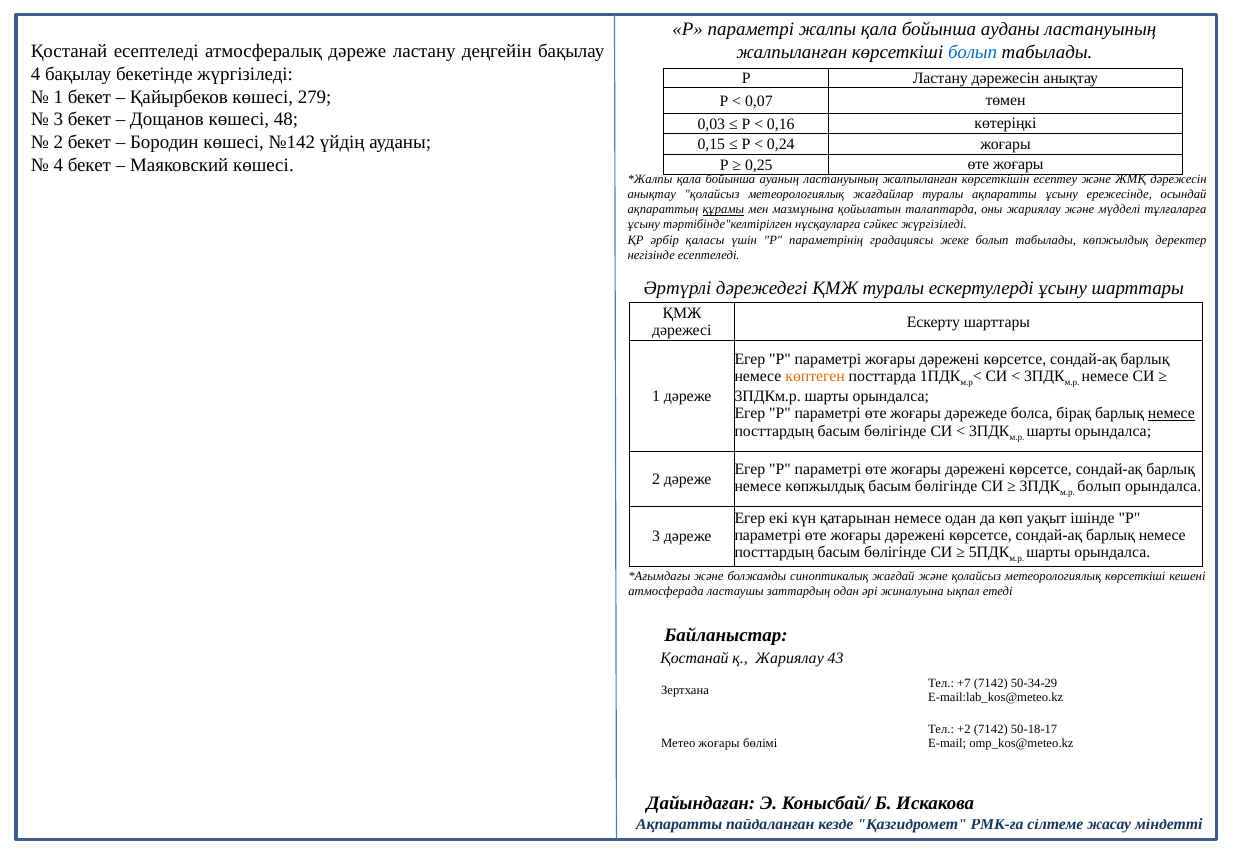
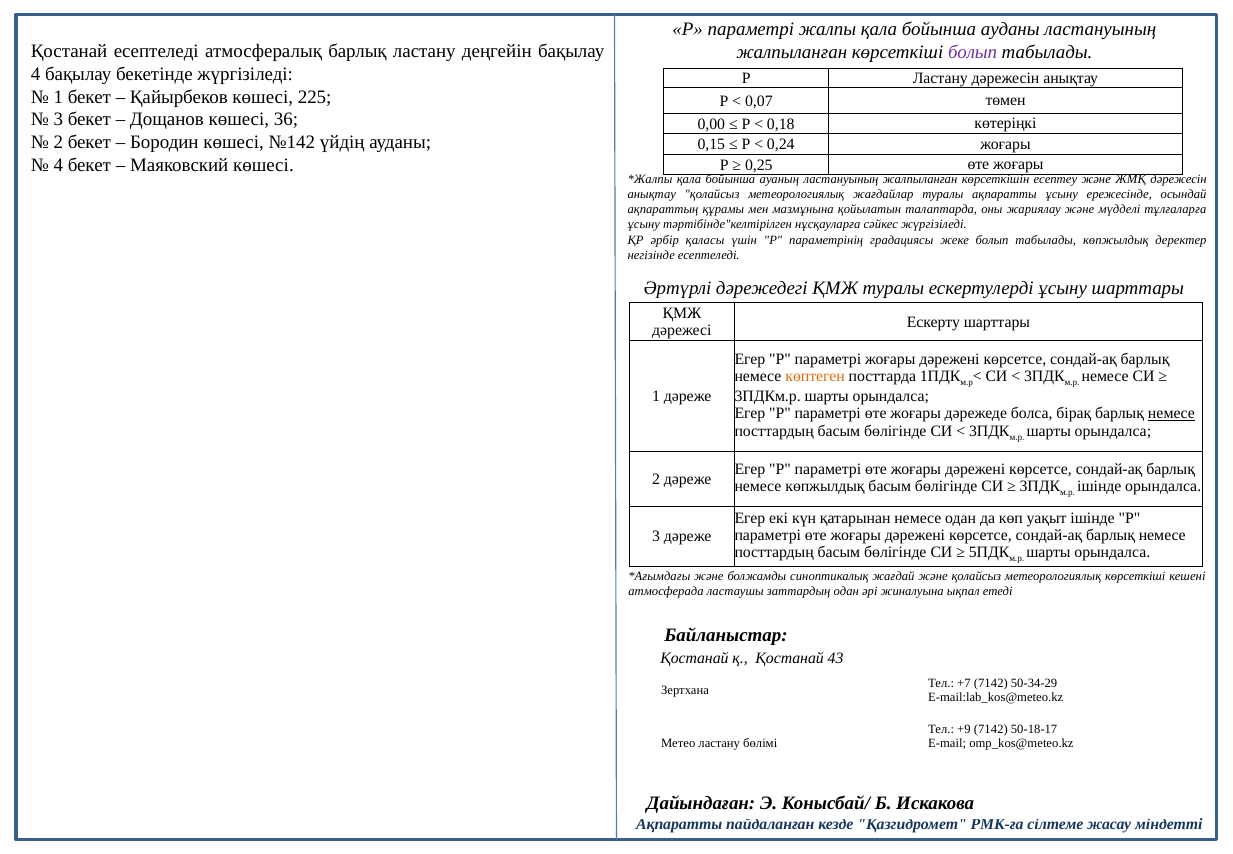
атмосфералық дәреже: дәреже -> барлық
болып at (973, 52) colour: blue -> purple
279: 279 -> 225
48: 48 -> 36
0,03: 0,03 -> 0,00
0,16: 0,16 -> 0,18
құрамы underline: present -> none
болып at (1099, 486): болып -> ішінде
қ Жариялау: Жариялау -> Қостанай
+2: +2 -> +9
Метео жоғары: жоғары -> ластану
